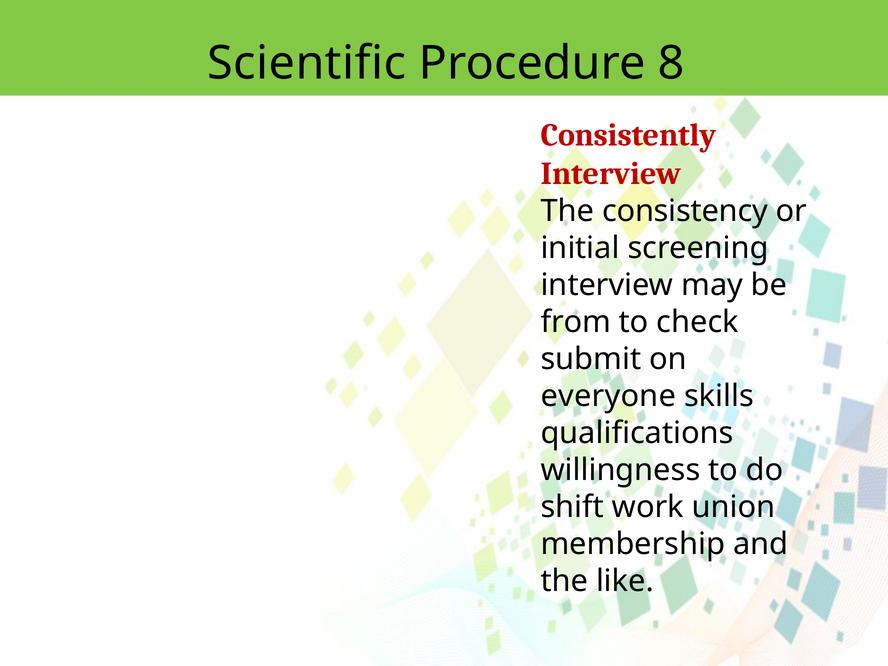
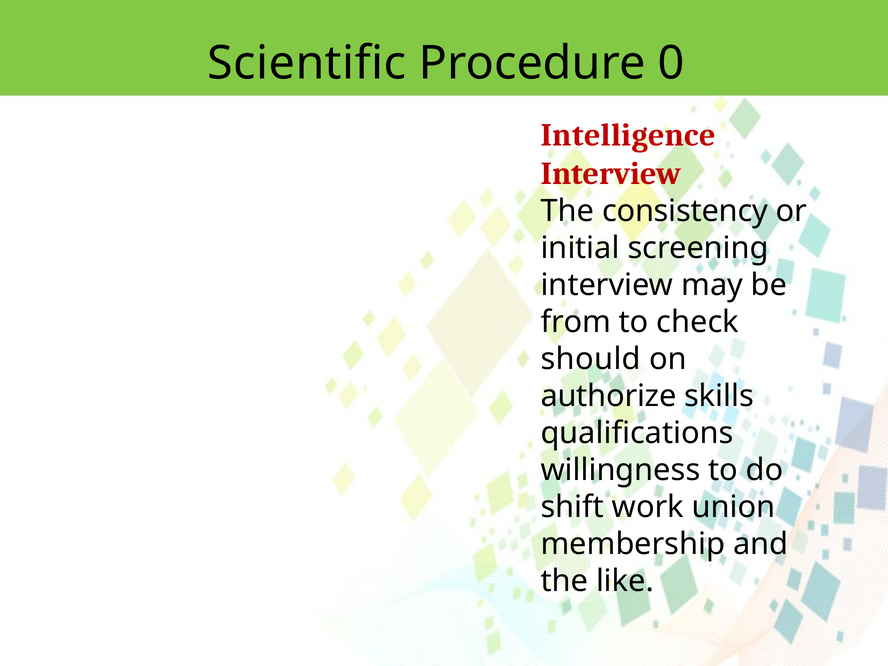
8: 8 -> 0
Consistently: Consistently -> Intelligence
submit: submit -> should
everyone: everyone -> authorize
